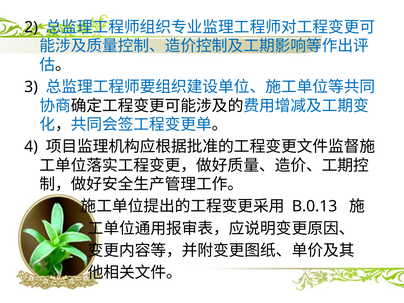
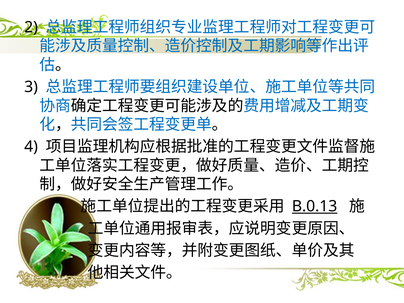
B.0.13 underline: none -> present
